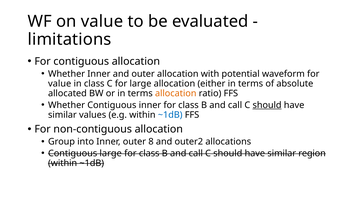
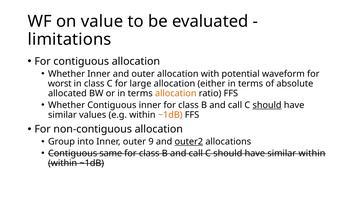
value at (60, 84): value -> worst
~1dB at (170, 115) colour: blue -> orange
8: 8 -> 9
outer2 underline: none -> present
Contiguous large: large -> same
similar region: region -> within
